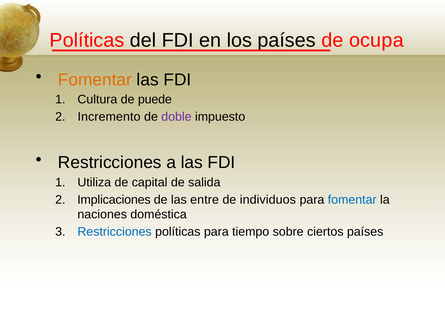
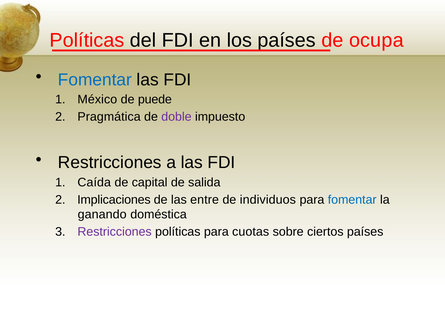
Fomentar at (95, 80) colour: orange -> blue
Cultura: Cultura -> México
Incremento: Incremento -> Pragmática
Utiliza: Utiliza -> Caída
naciones: naciones -> ganando
Restricciones at (115, 232) colour: blue -> purple
tiempo: tiempo -> cuotas
